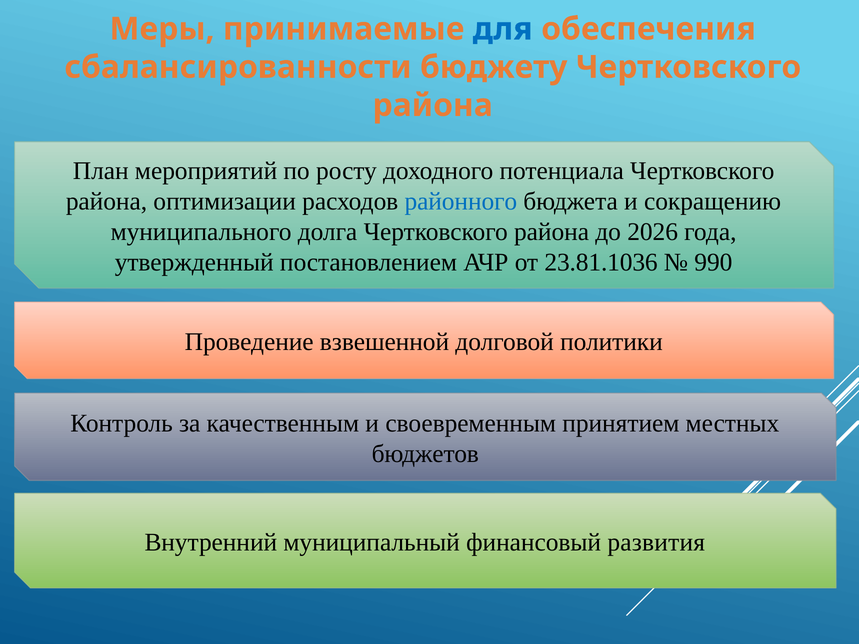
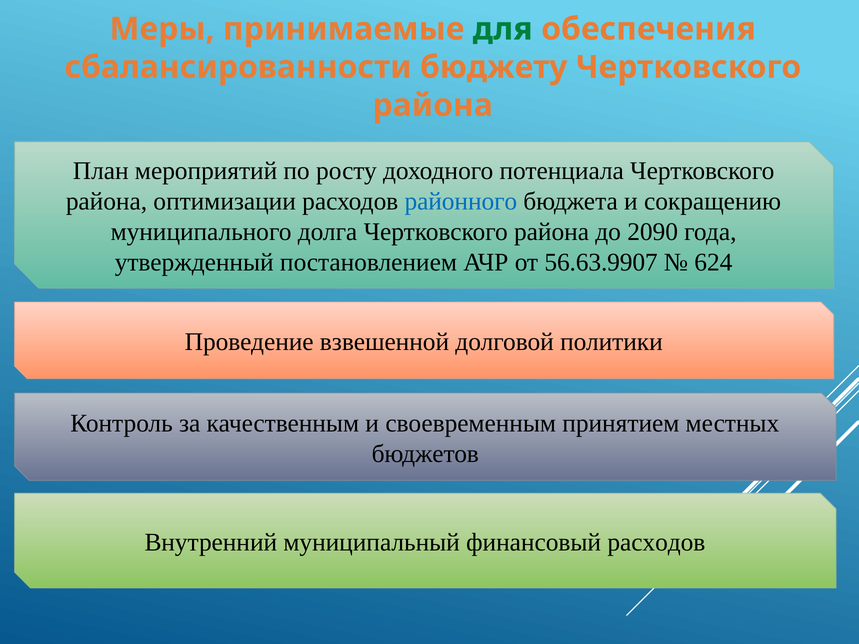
для colour: blue -> green
2026: 2026 -> 2090
23.81.1036: 23.81.1036 -> 56.63.9907
990: 990 -> 624
финансовый развития: развития -> расходов
